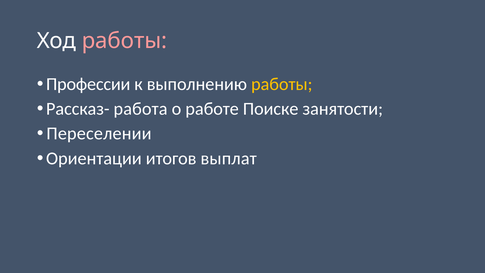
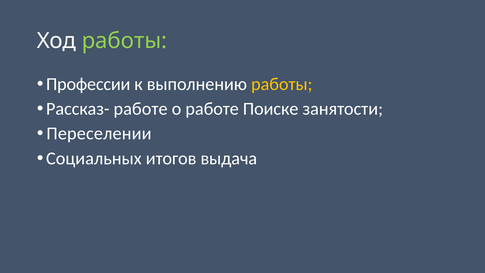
работы at (124, 41) colour: pink -> light green
Рассказ- работа: работа -> работе
Ориентации: Ориентации -> Социальных
выплат: выплат -> выдача
